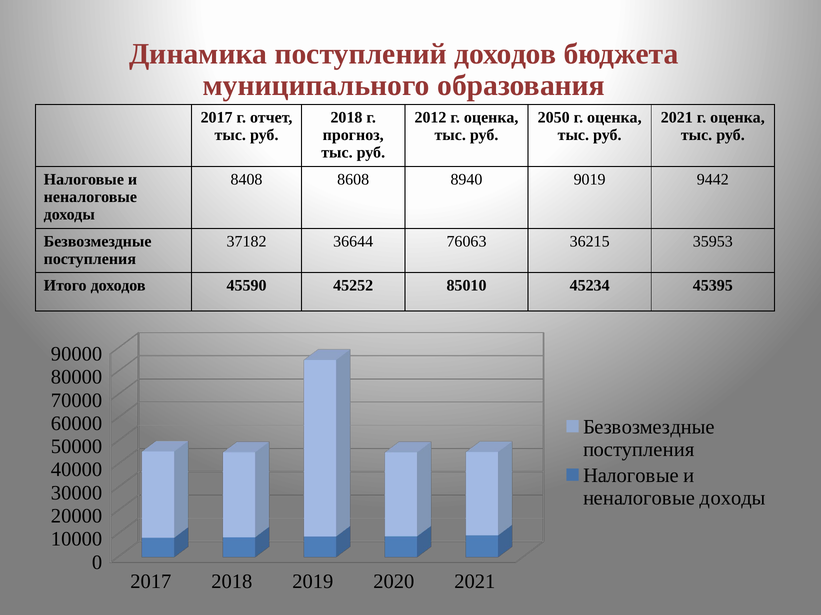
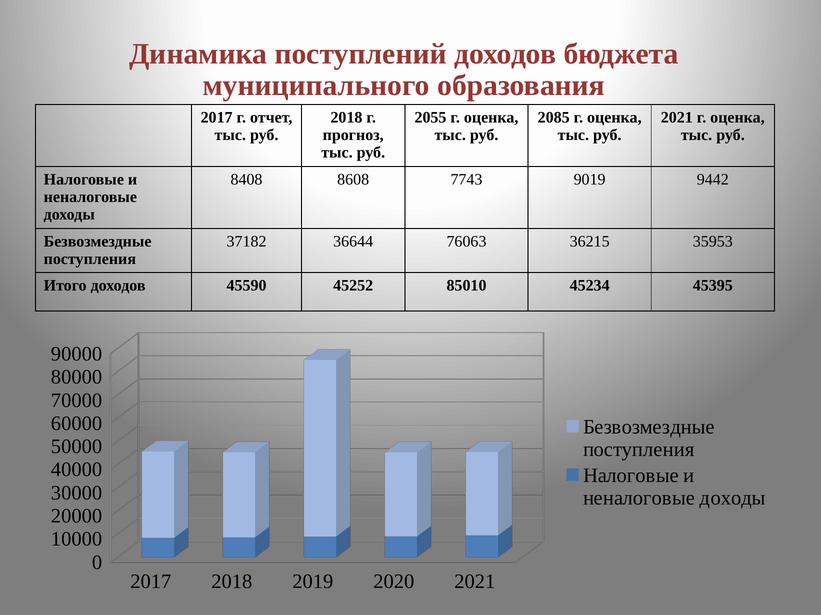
2012: 2012 -> 2055
2050: 2050 -> 2085
8940: 8940 -> 7743
